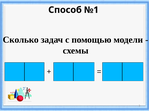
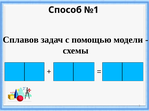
Сколько: Сколько -> Сплавов
